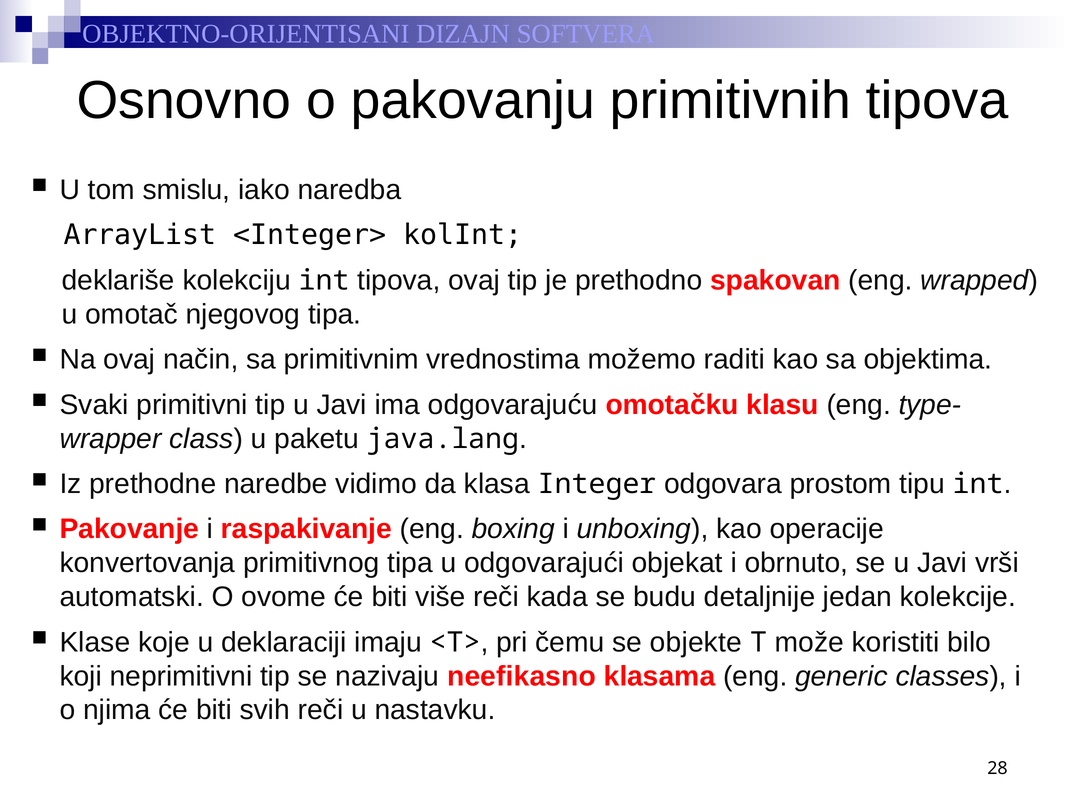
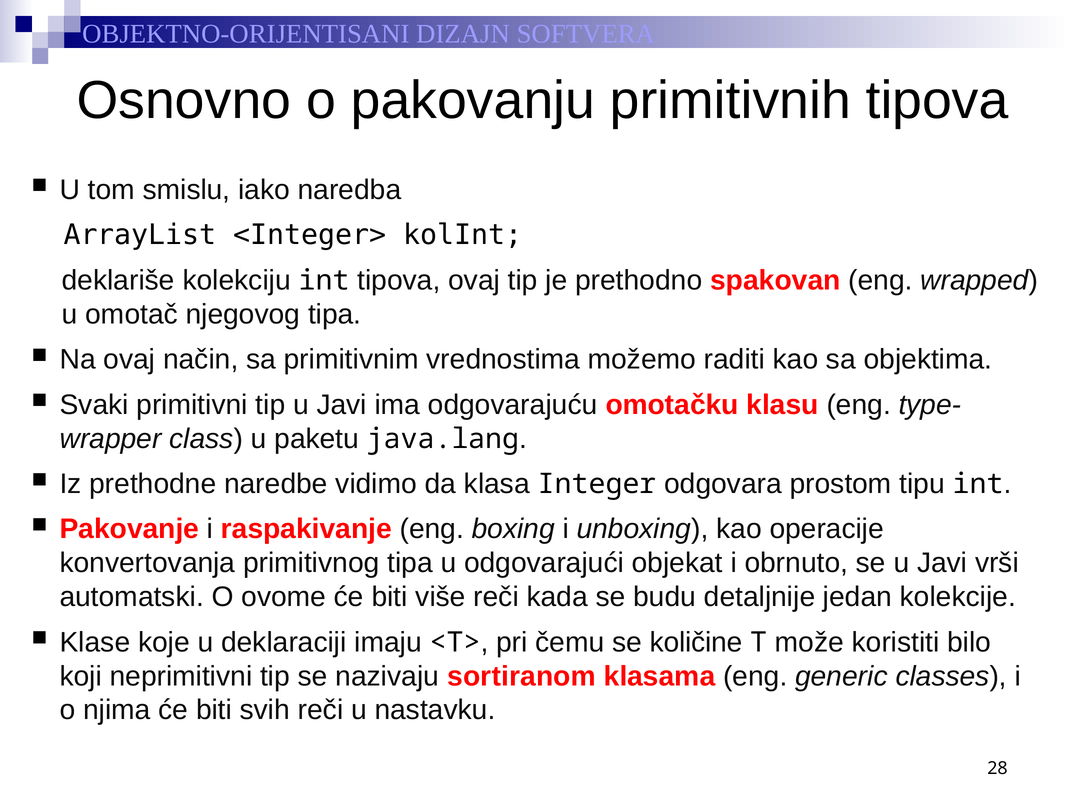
objekte: objekte -> količine
neefikasno: neefikasno -> sortiranom
